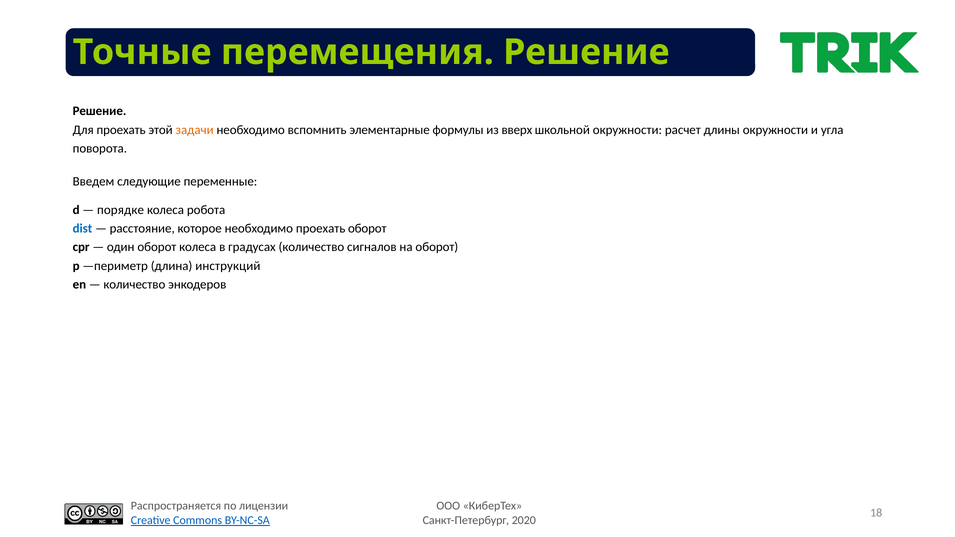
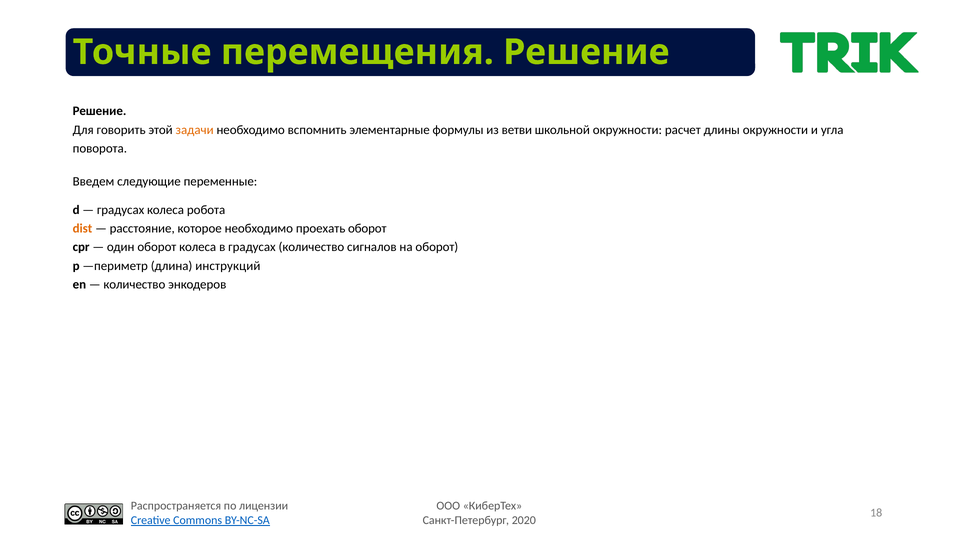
Для проехать: проехать -> говорить
вверх: вверх -> ветви
порядке at (120, 210): порядке -> градусах
dist colour: blue -> orange
